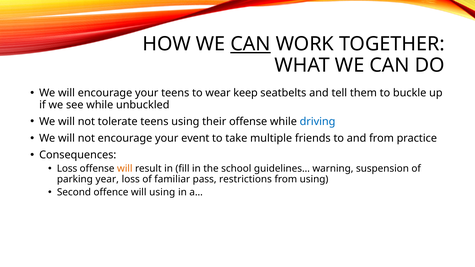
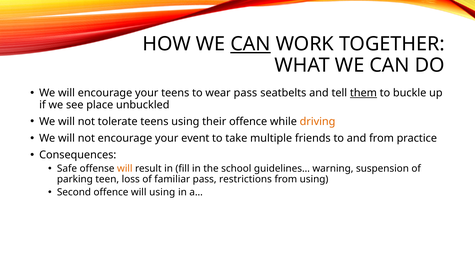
wear keep: keep -> pass
them underline: none -> present
see while: while -> place
their offense: offense -> offence
driving colour: blue -> orange
Loss at (67, 169): Loss -> Safe
year: year -> teen
